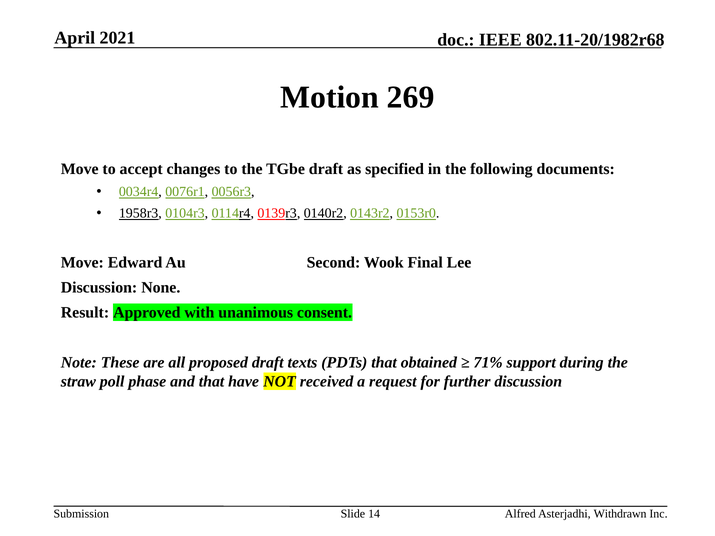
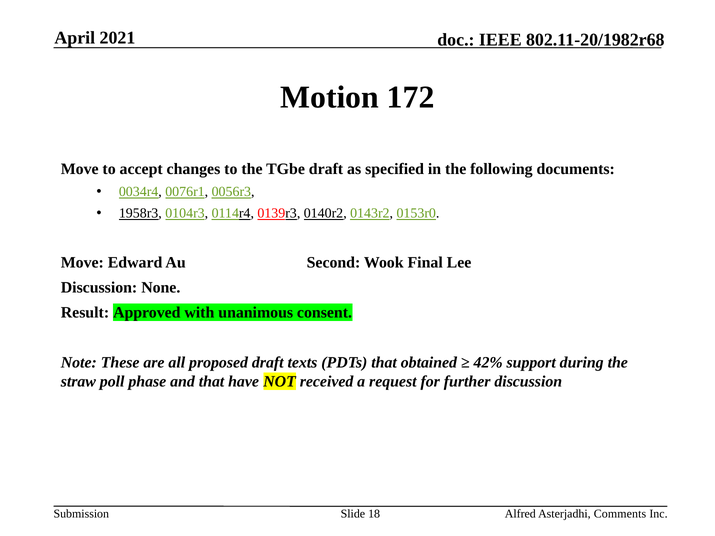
269: 269 -> 172
71%: 71% -> 42%
14: 14 -> 18
Withdrawn: Withdrawn -> Comments
